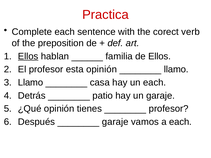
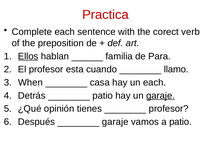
de Ellos: Ellos -> Para
esta opinión: opinión -> cuando
Llamo at (30, 83): Llamo -> When
garaje at (161, 96) underline: none -> present
a each: each -> patio
